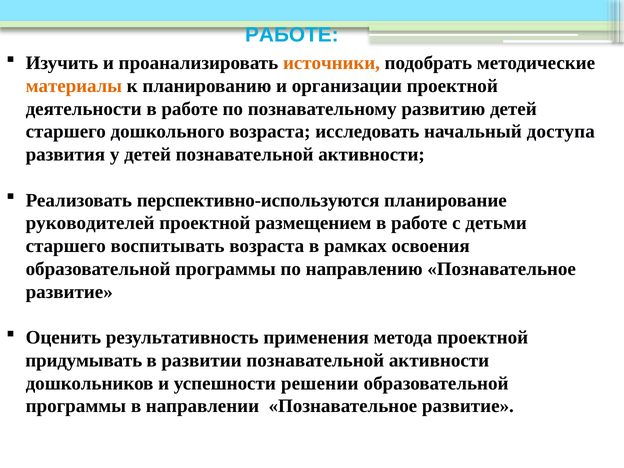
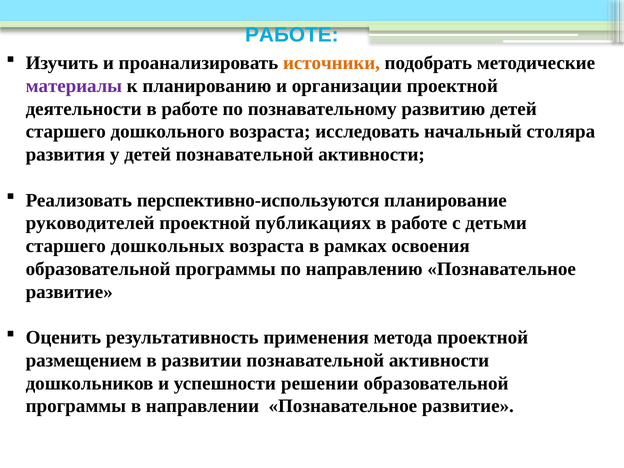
материалы colour: orange -> purple
доступа: доступа -> столяра
размещением: размещением -> публикациях
воспитывать: воспитывать -> дошкольных
придумывать: придумывать -> размещением
